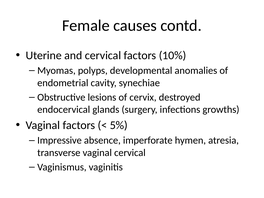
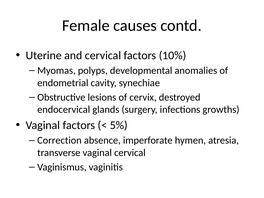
Impressive: Impressive -> Correction
